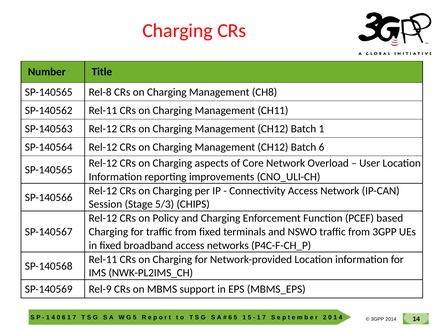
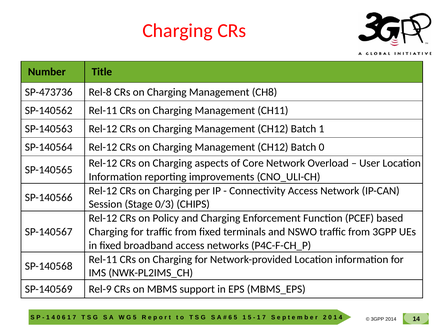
SP-140565 at (49, 92): SP-140565 -> SP-473736
Batch 6: 6 -> 0
5/3: 5/3 -> 0/3
